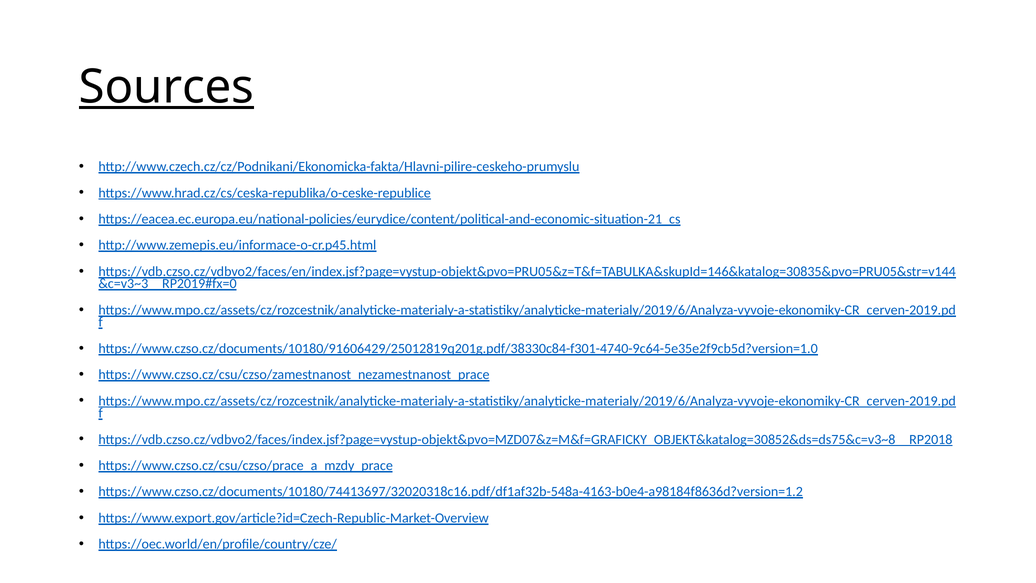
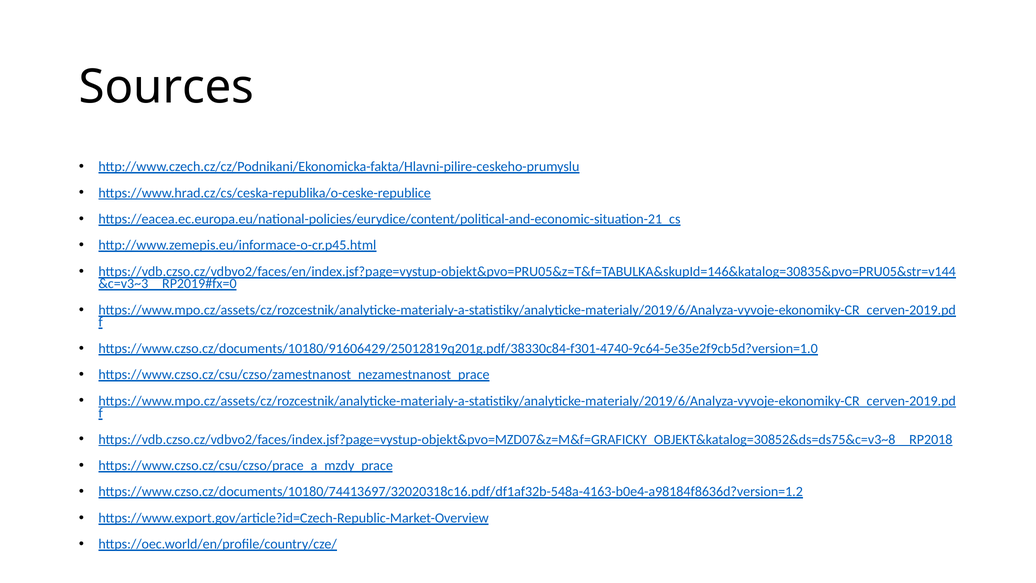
Sources underline: present -> none
